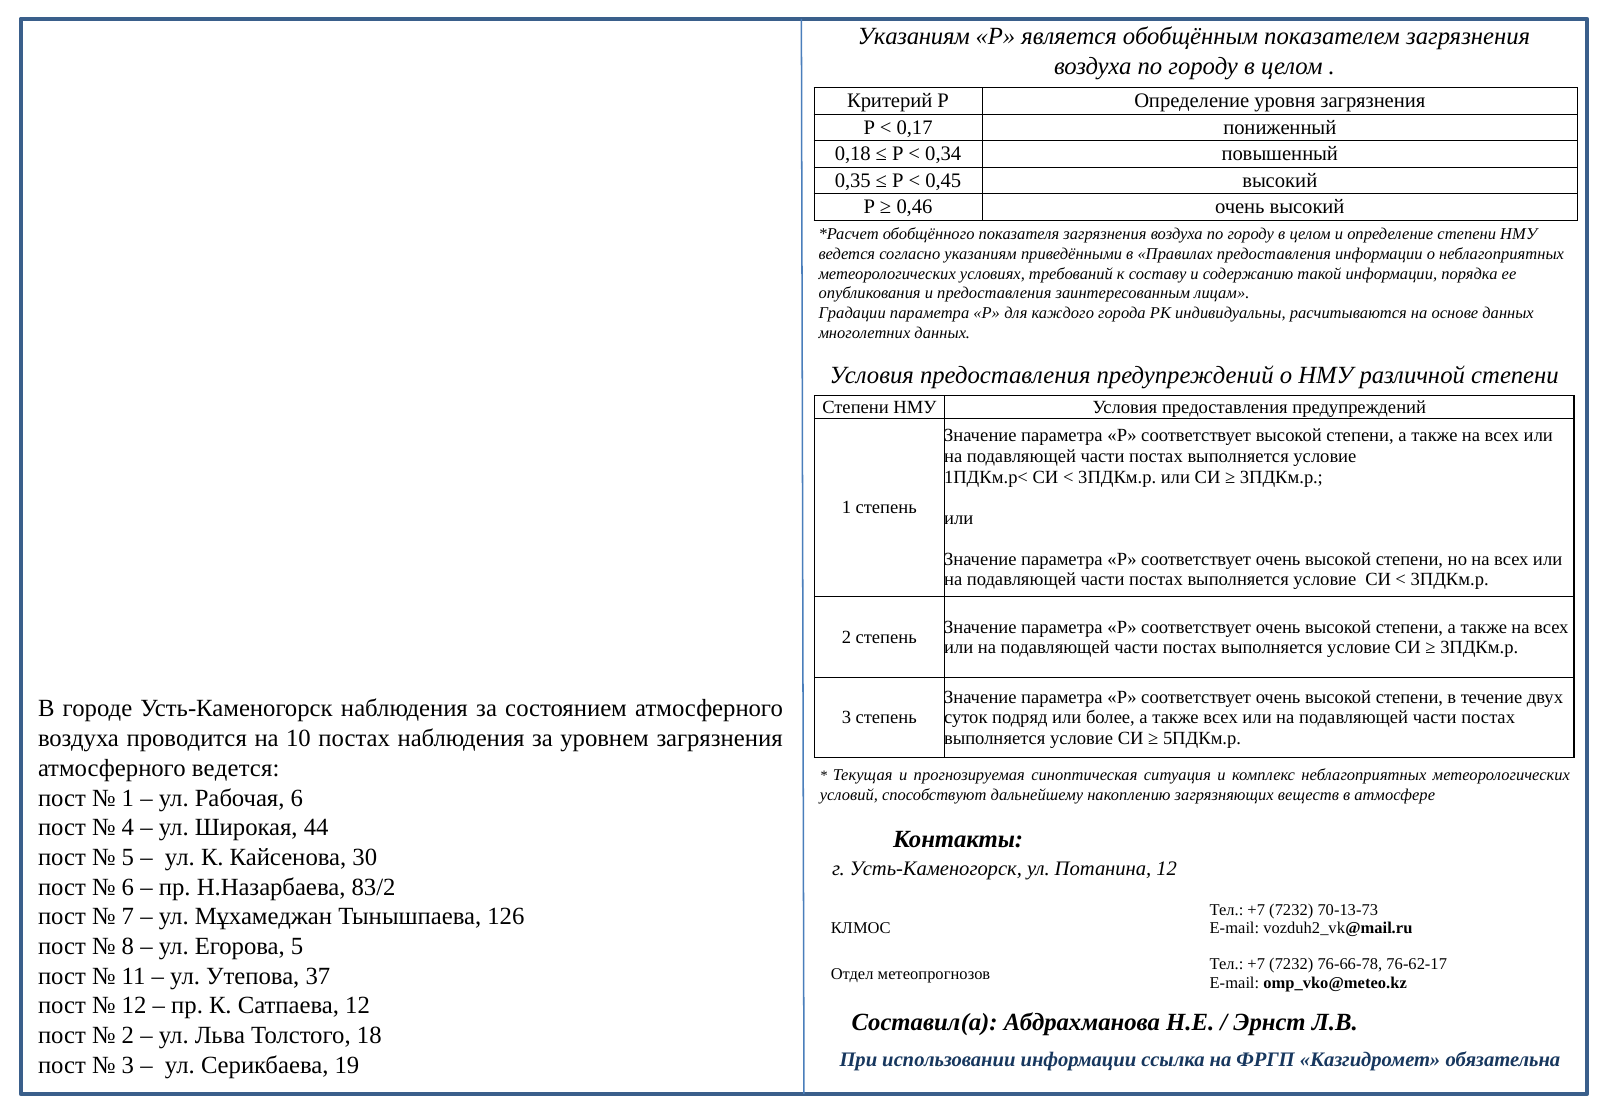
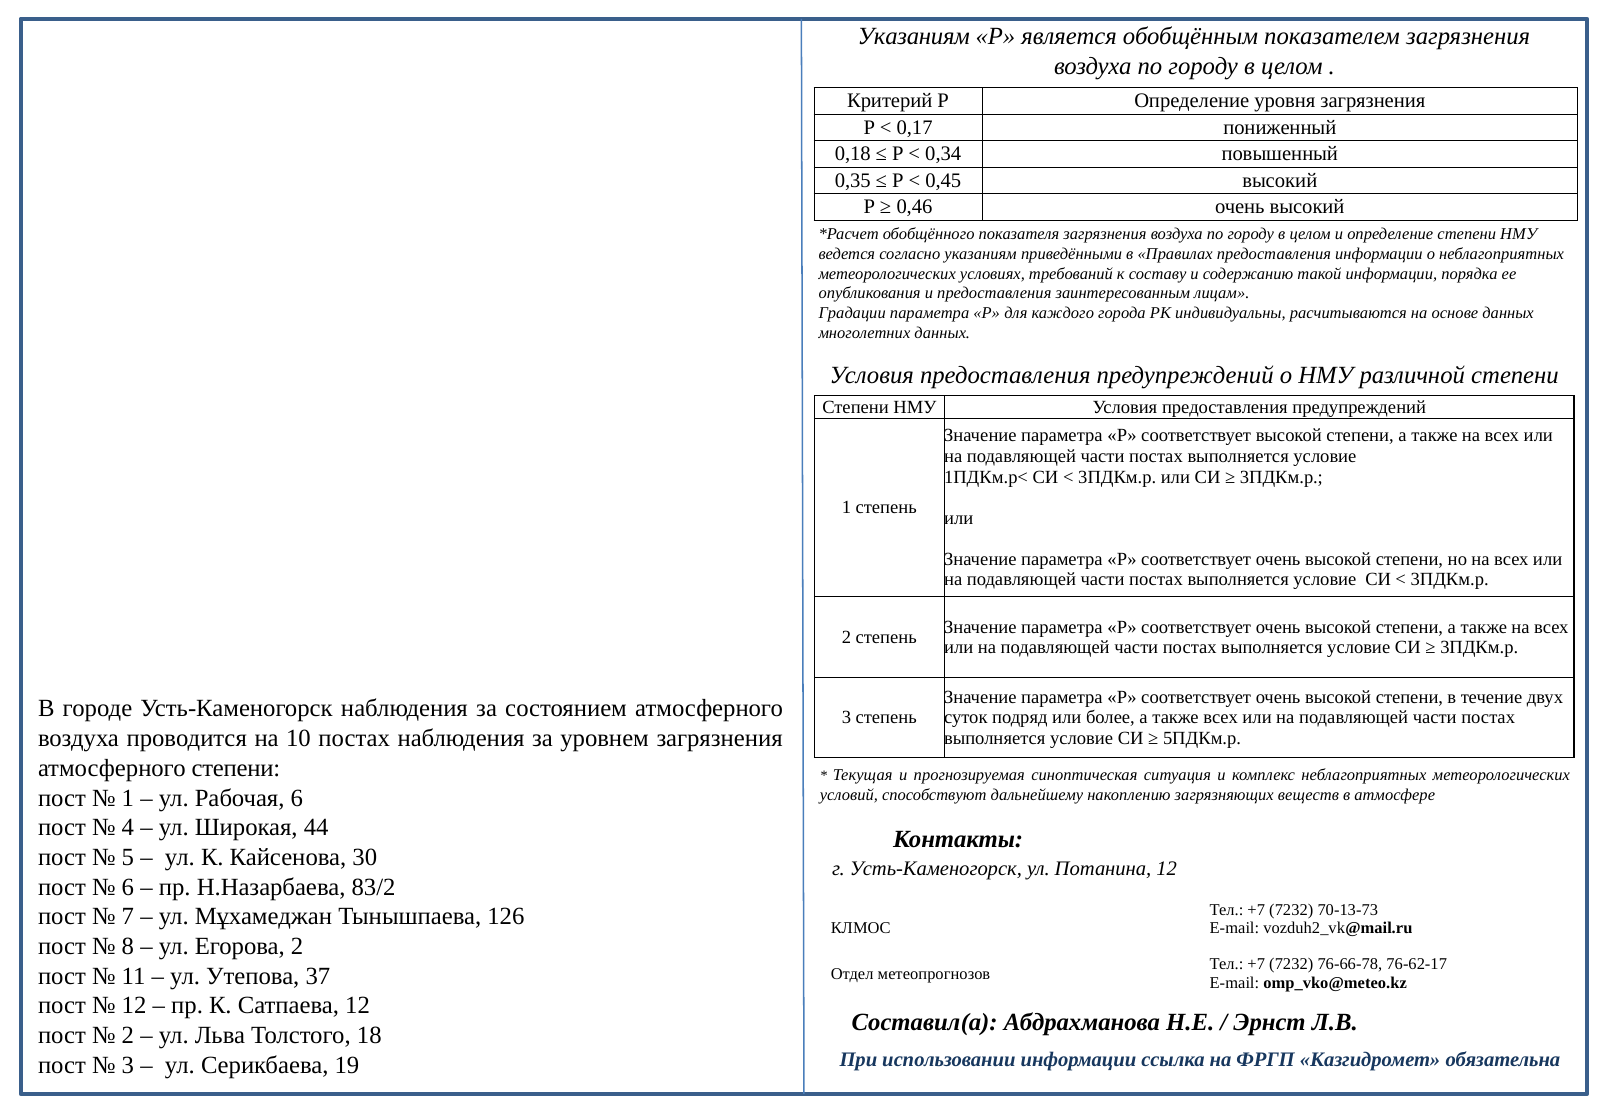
атмосферного ведется: ведется -> степени
Егорова 5: 5 -> 2
